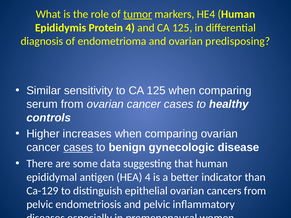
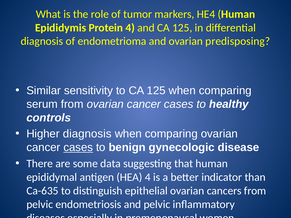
tumor underline: present -> none
Higher increases: increases -> diagnosis
Ca-129: Ca-129 -> Ca-635
